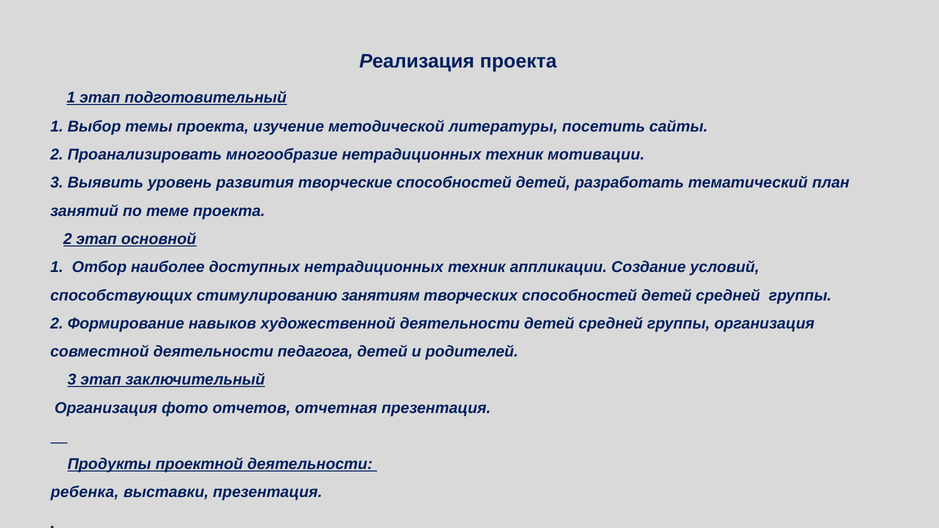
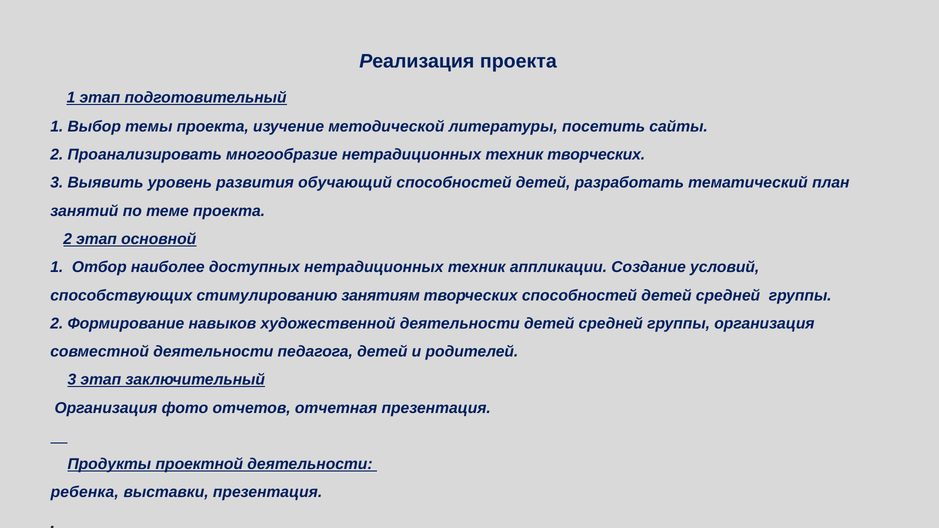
техник мотивации: мотивации -> творческих
творческие: творческие -> обучающий
